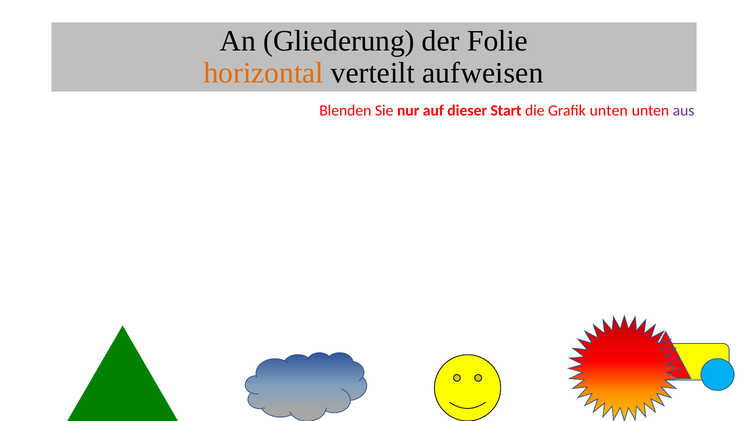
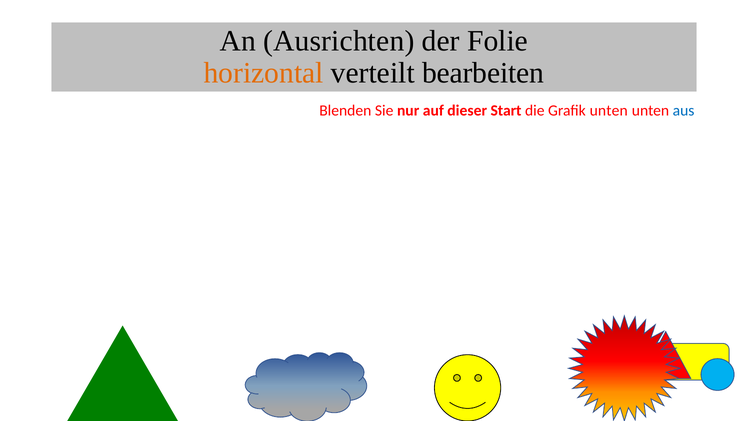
Gliederung: Gliederung -> Ausrichten
aufweisen: aufweisen -> bearbeiten
aus colour: purple -> blue
